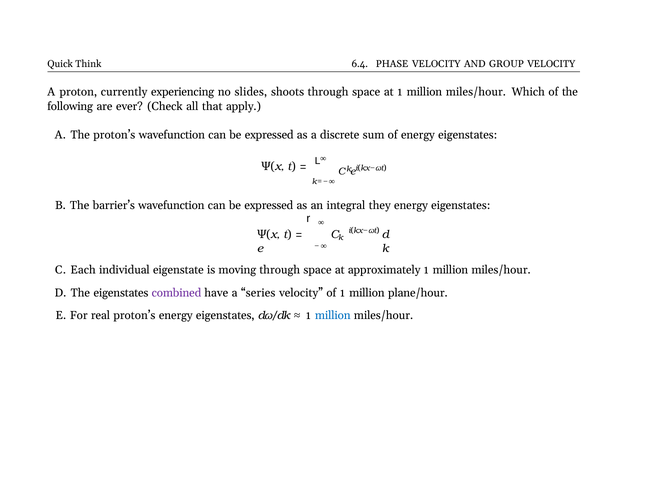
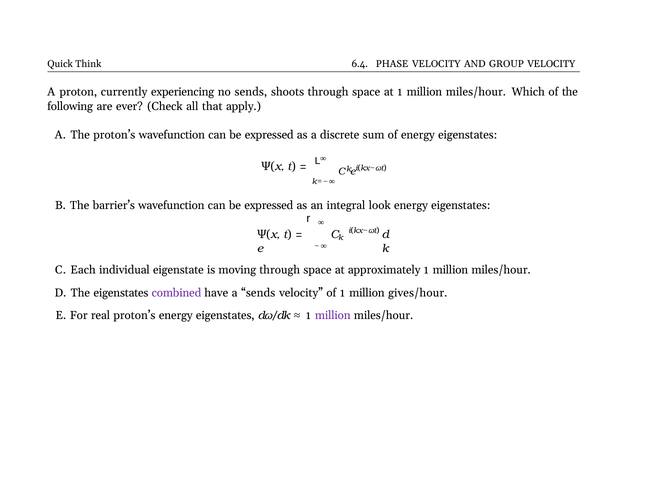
no slides: slides -> sends
they: they -> look
a series: series -> sends
plane/hour: plane/hour -> gives/hour
million at (333, 316) colour: blue -> purple
